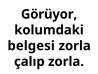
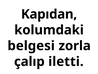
Görüyor: Görüyor -> Kapıdan
çalıp zorla: zorla -> iletti
